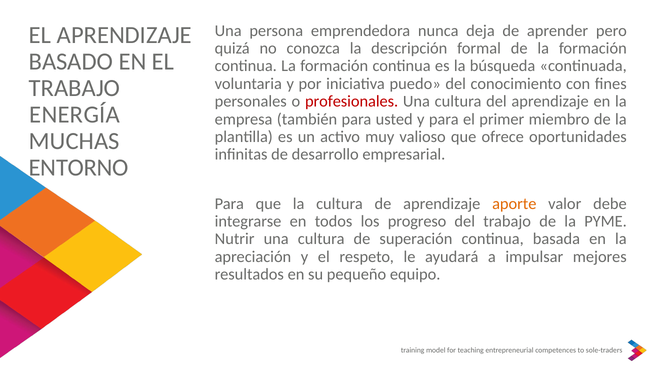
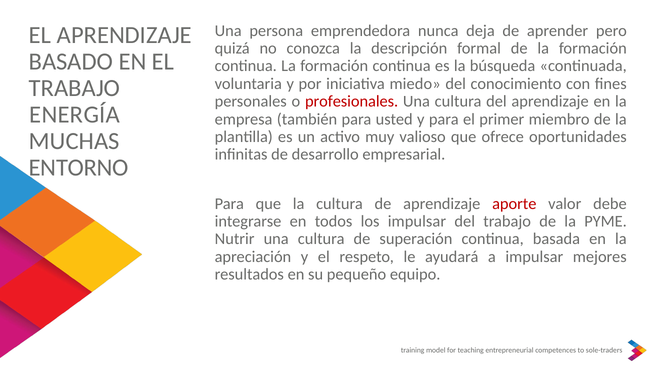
puedo: puedo -> miedo
aporte colour: orange -> red
los progreso: progreso -> impulsar
